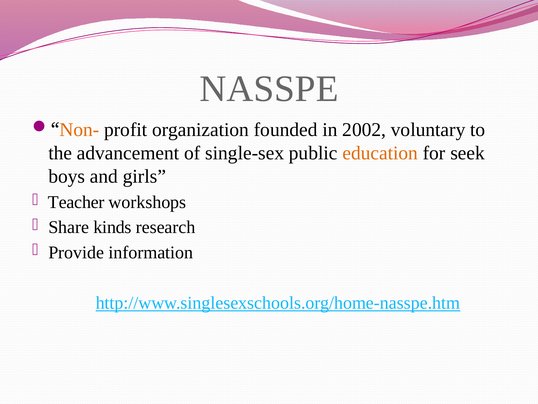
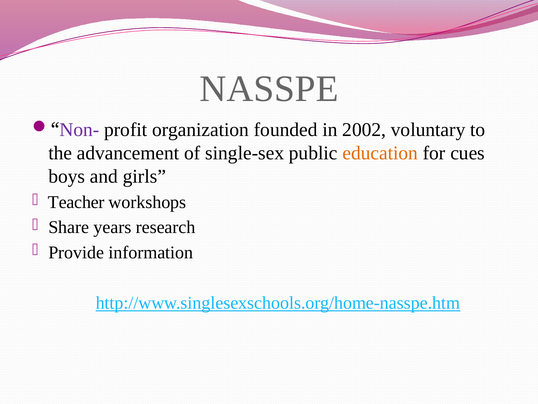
Non- colour: orange -> purple
seek: seek -> cues
kinds: kinds -> years
